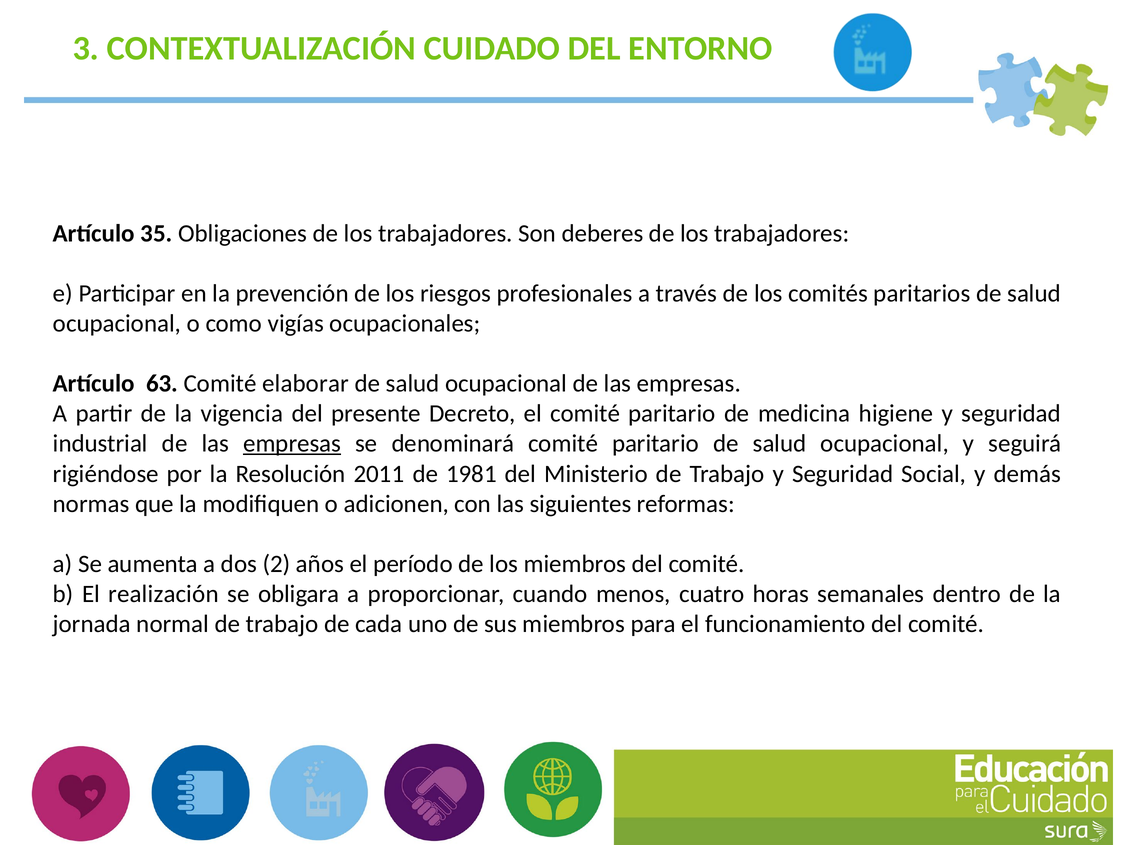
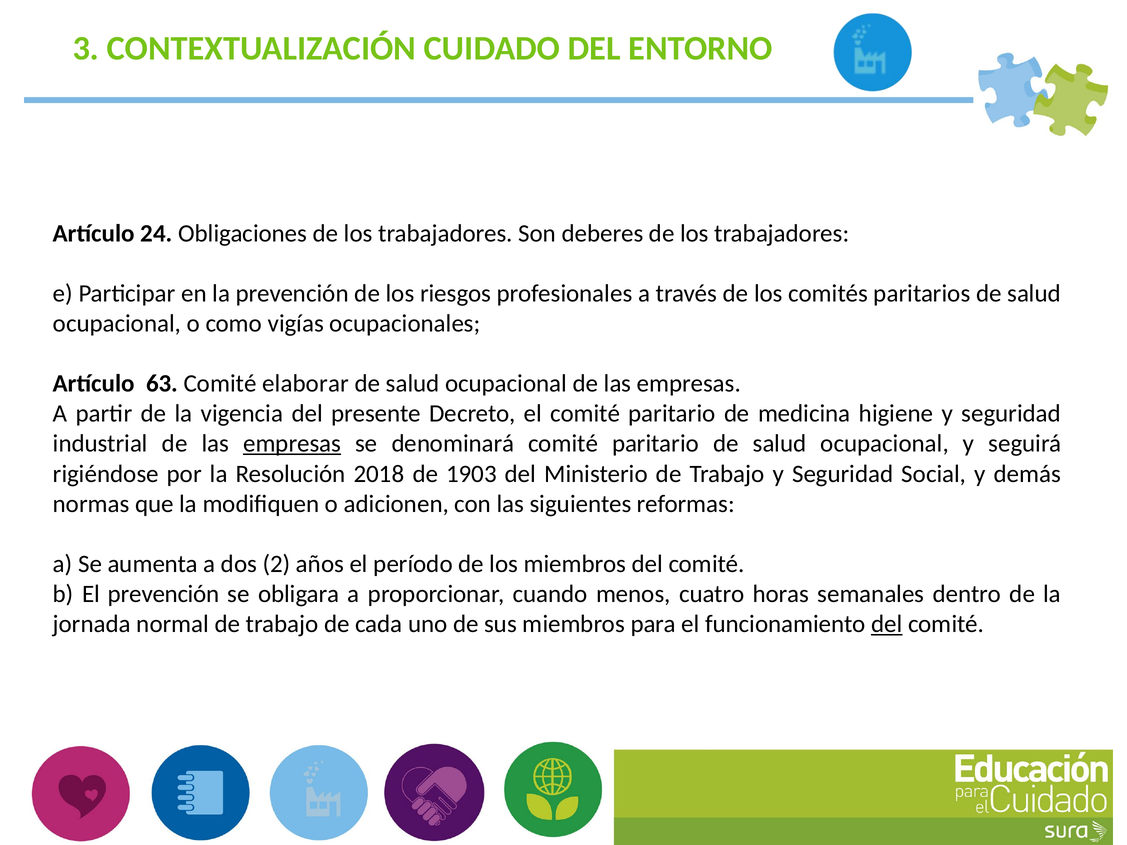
35: 35 -> 24
2011: 2011 -> 2018
1981: 1981 -> 1903
El realización: realización -> prevención
del at (887, 624) underline: none -> present
